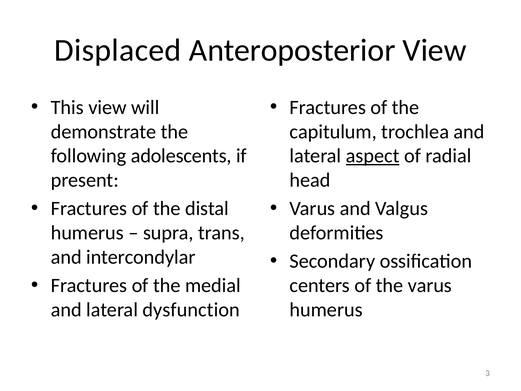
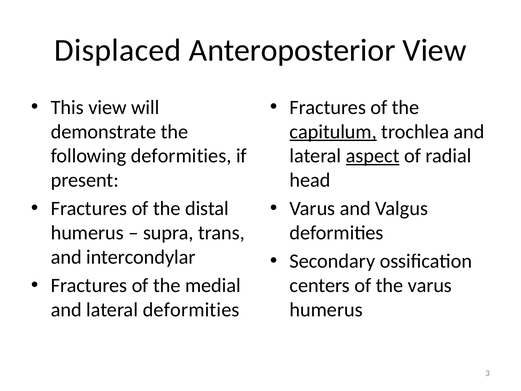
capitulum underline: none -> present
following adolescents: adolescents -> deformities
lateral dysfunction: dysfunction -> deformities
